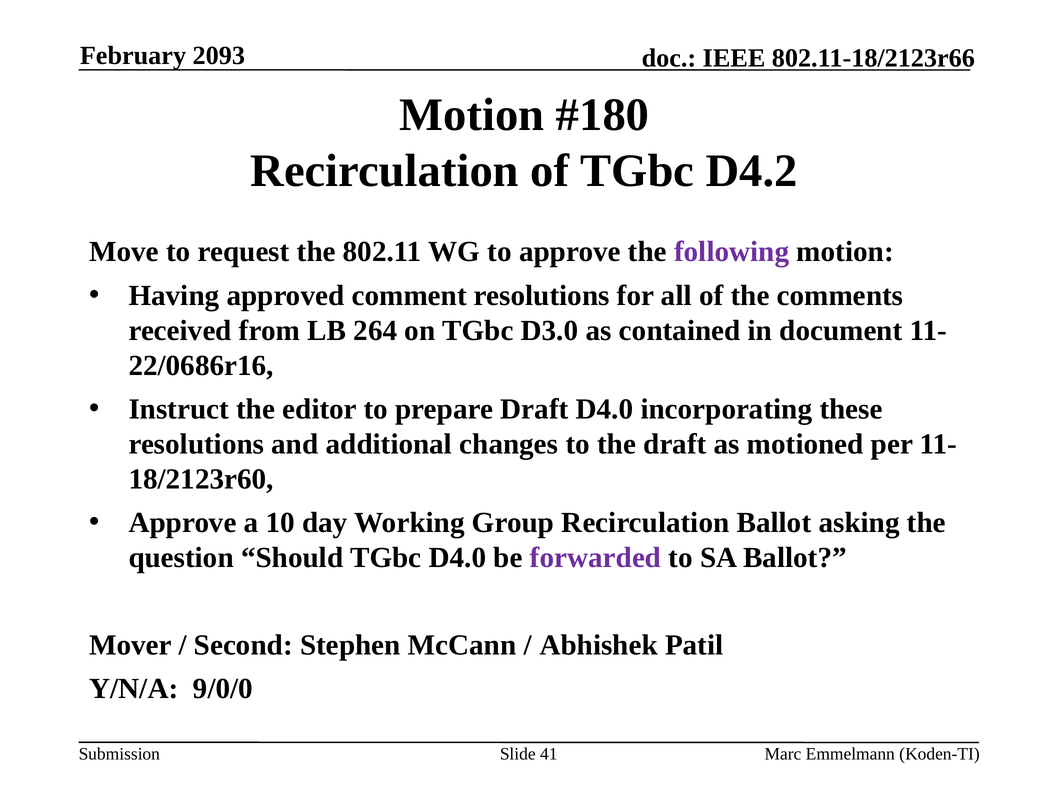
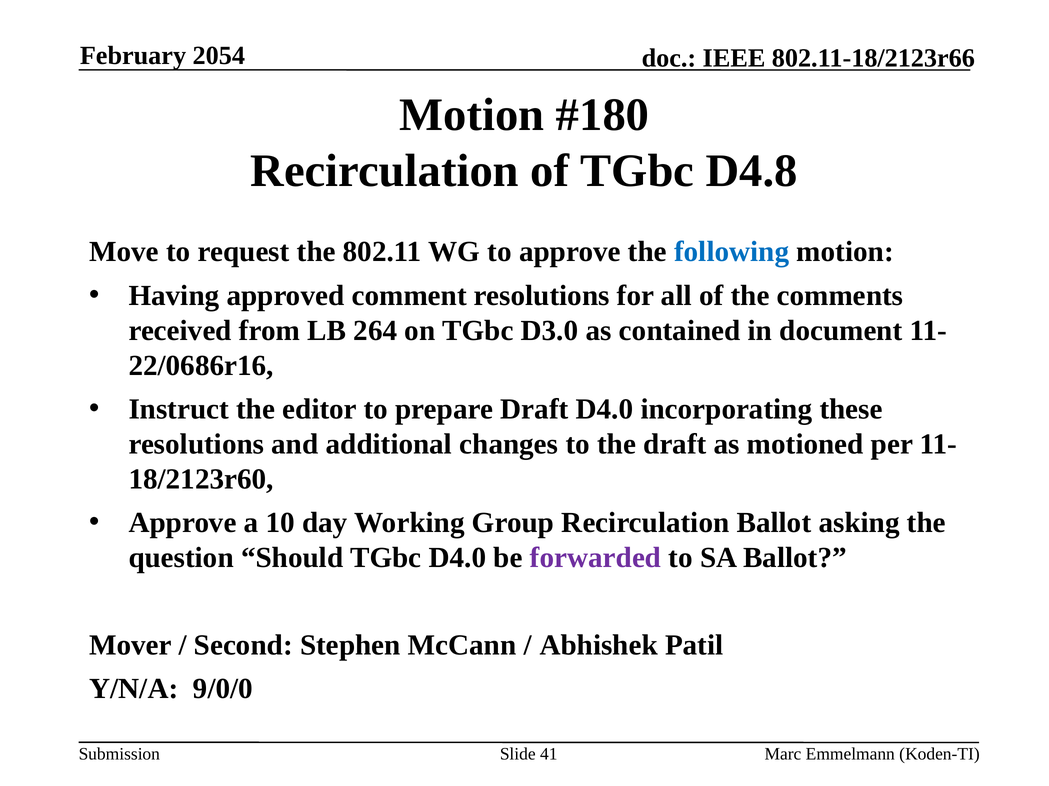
2093: 2093 -> 2054
D4.2: D4.2 -> D4.8
following colour: purple -> blue
